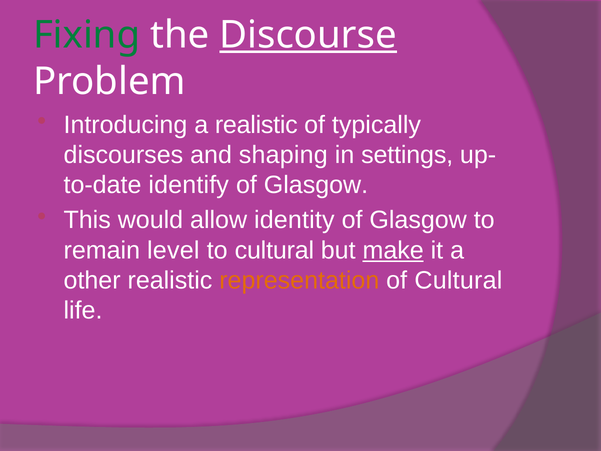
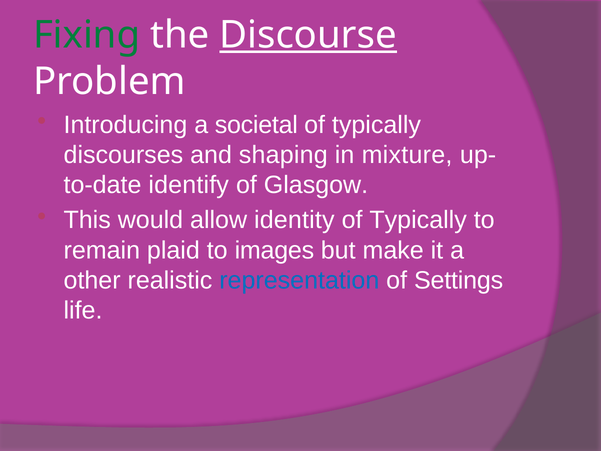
a realistic: realistic -> societal
settings: settings -> mixture
Glasgow at (418, 220): Glasgow -> Typically
level: level -> plaid
to cultural: cultural -> images
make underline: present -> none
representation colour: orange -> blue
of Cultural: Cultural -> Settings
